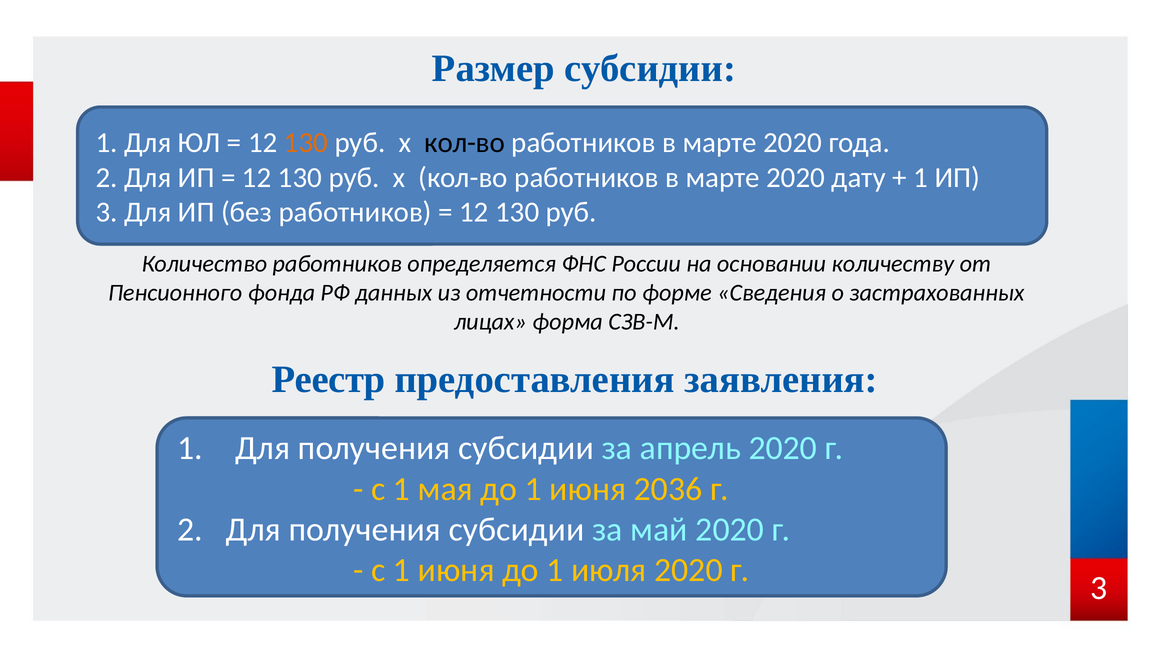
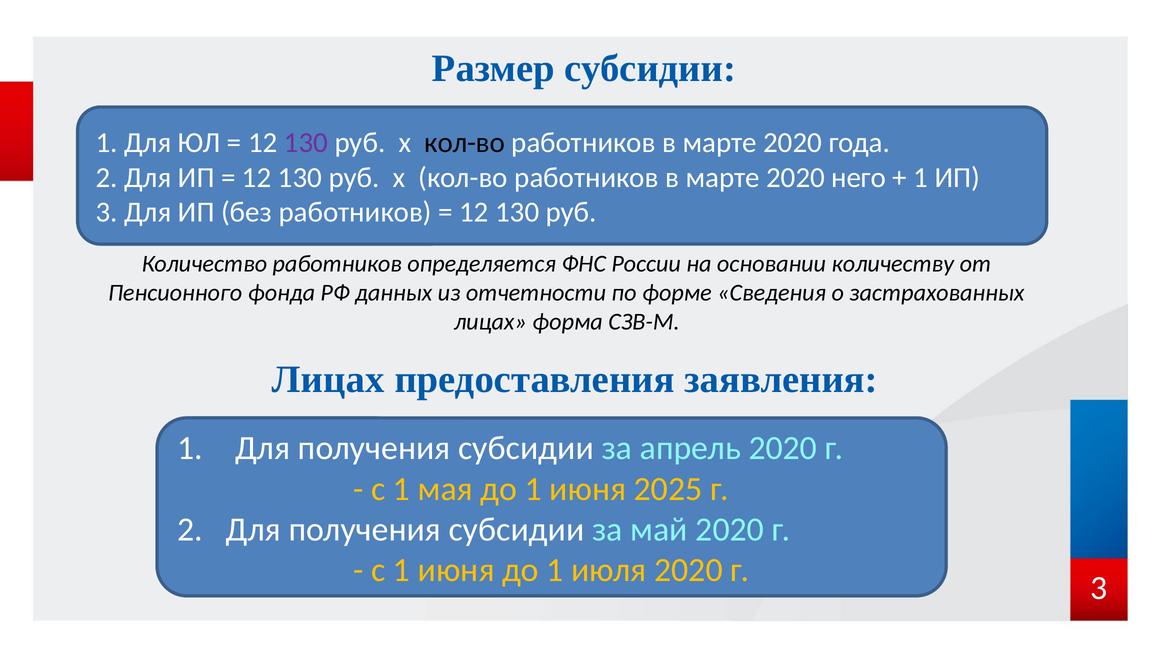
130 at (306, 143) colour: orange -> purple
дату: дату -> него
Реестр at (328, 379): Реестр -> Лицах
2036: 2036 -> 2025
